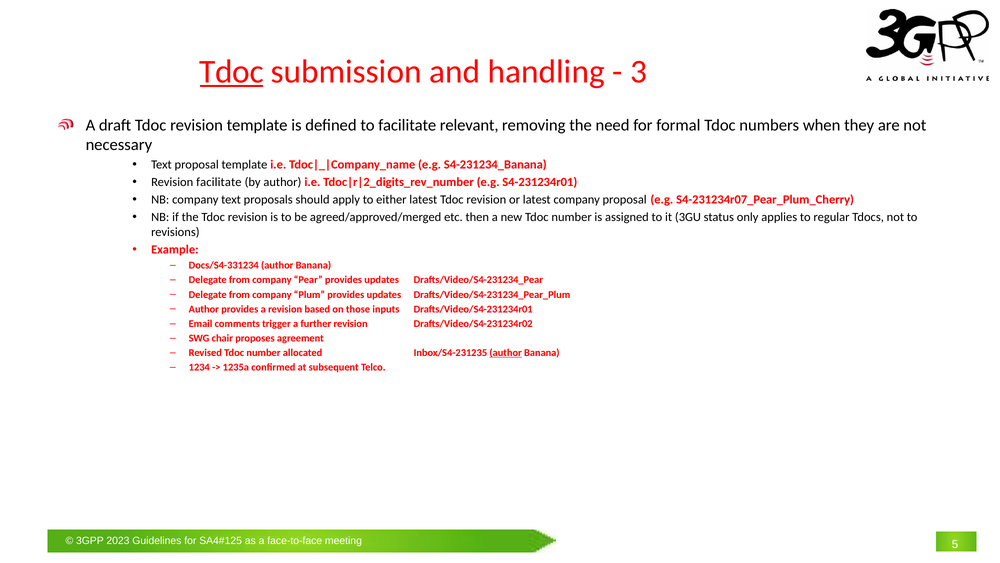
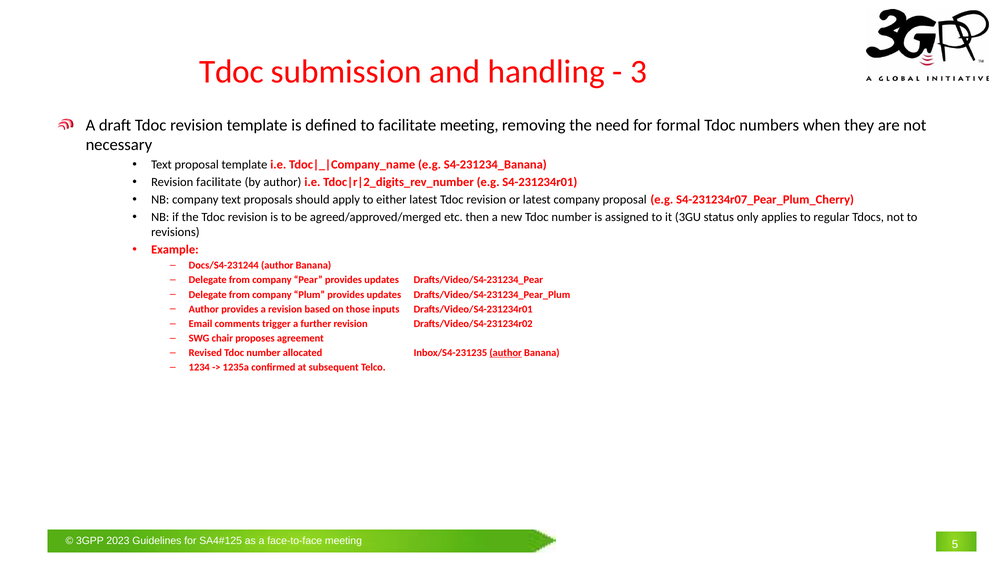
Tdoc at (232, 72) underline: present -> none
facilitate relevant: relevant -> meeting
Docs/S4-331234: Docs/S4-331234 -> Docs/S4-231244
